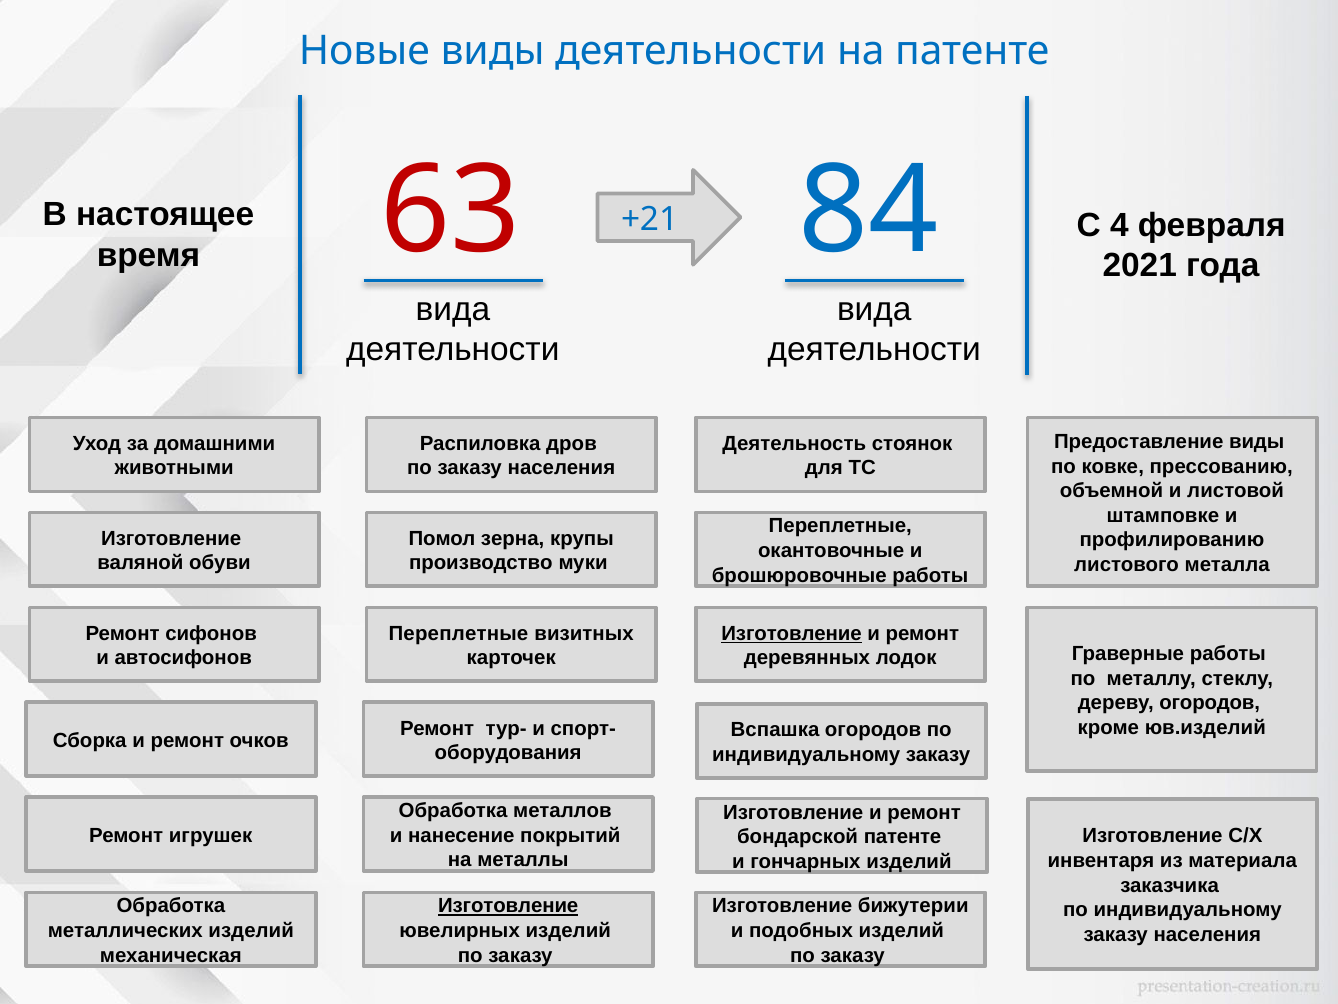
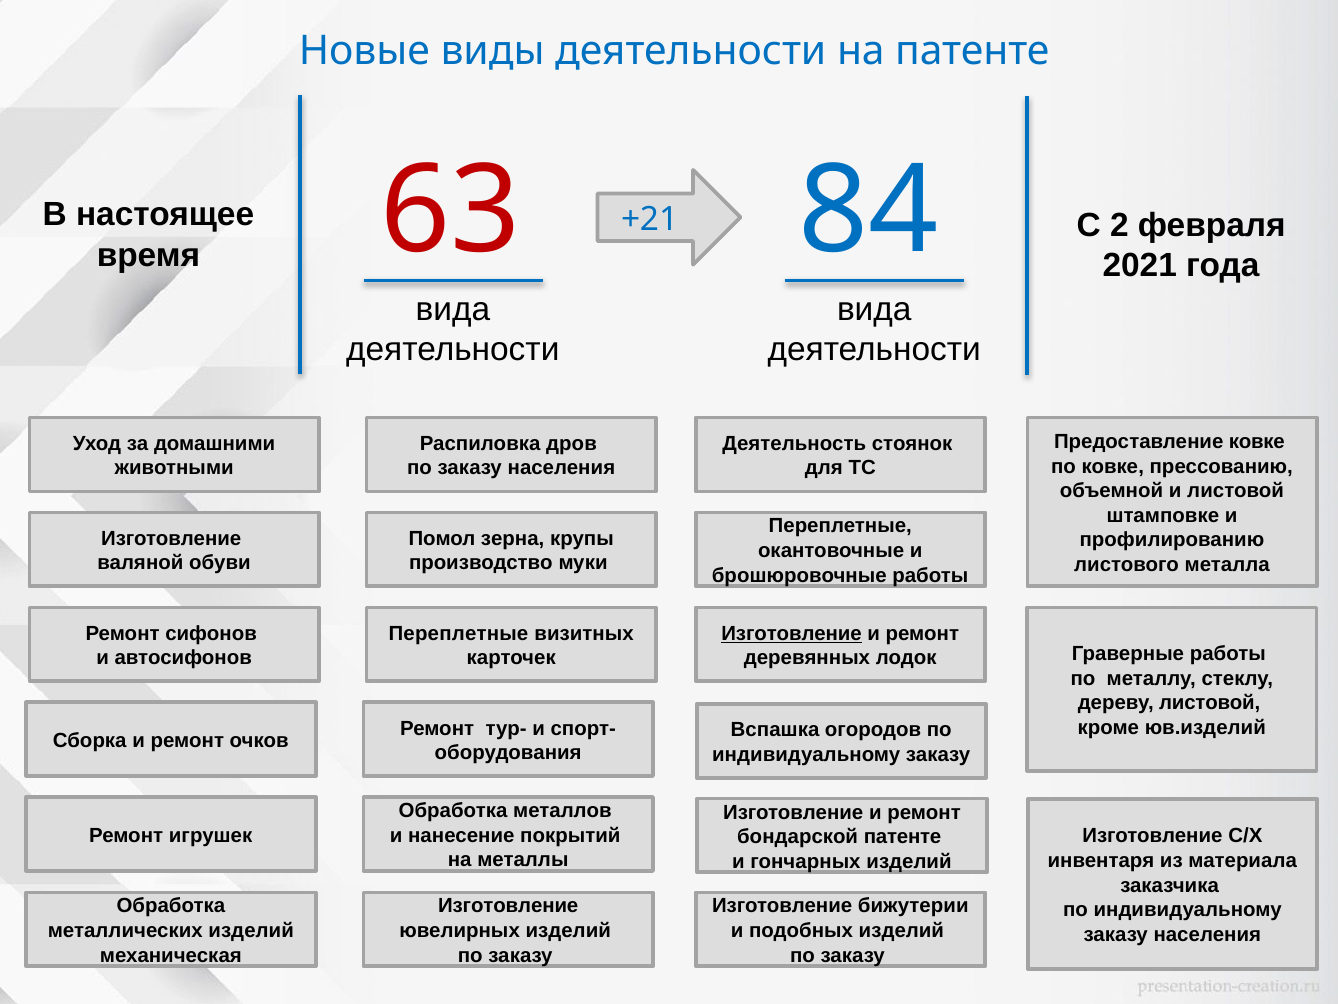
4: 4 -> 2
Предоставление виды: виды -> ковке
дереву огородов: огородов -> листовой
Изготовление at (508, 906) underline: present -> none
